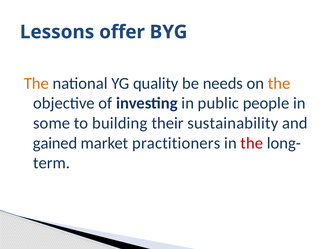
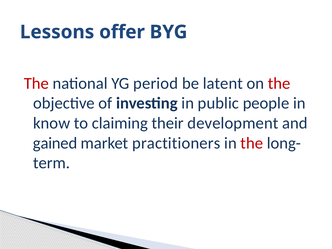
The at (36, 83) colour: orange -> red
quality: quality -> period
needs: needs -> latent
the at (279, 83) colour: orange -> red
some: some -> know
building: building -> claiming
sustainability: sustainability -> development
